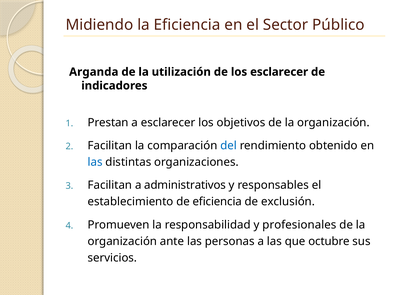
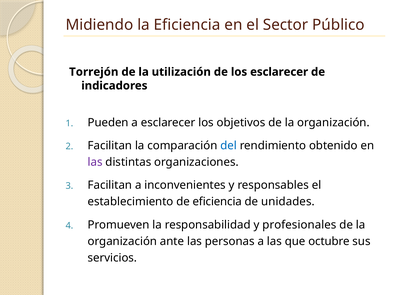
Arganda: Arganda -> Torrejón
Prestan: Prestan -> Pueden
las at (95, 162) colour: blue -> purple
administrativos: administrativos -> inconvenientes
exclusión: exclusión -> unidades
